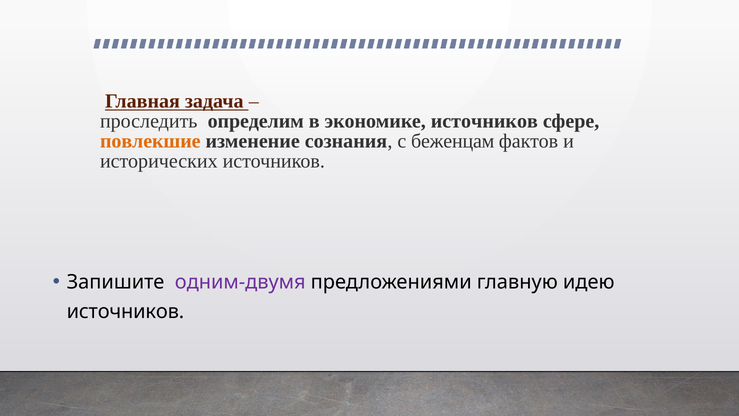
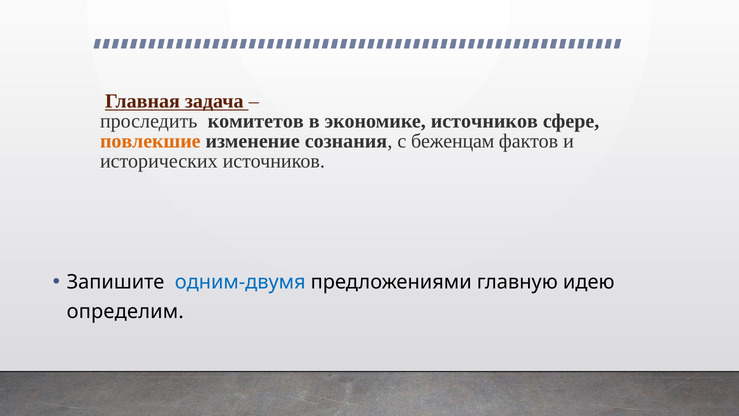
определим: определим -> комитетов
одним-двумя colour: purple -> blue
источников at (125, 311): источников -> определим
